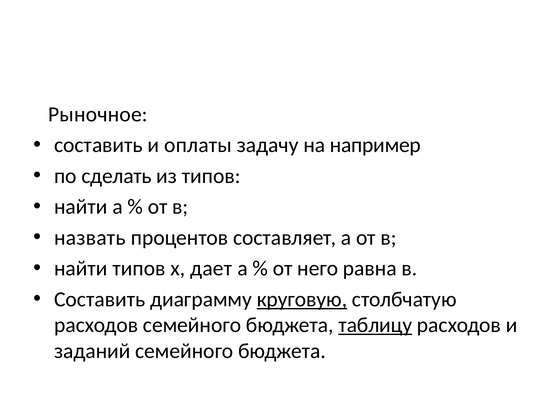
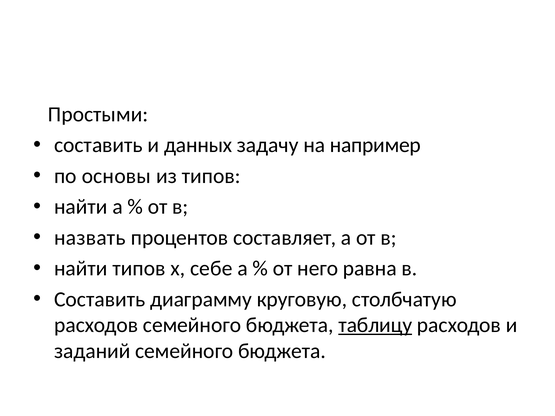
Рыночное: Рыночное -> Простыми
оплаты: оплаты -> данных
сделать: сделать -> основы
дает: дает -> себе
круговую underline: present -> none
